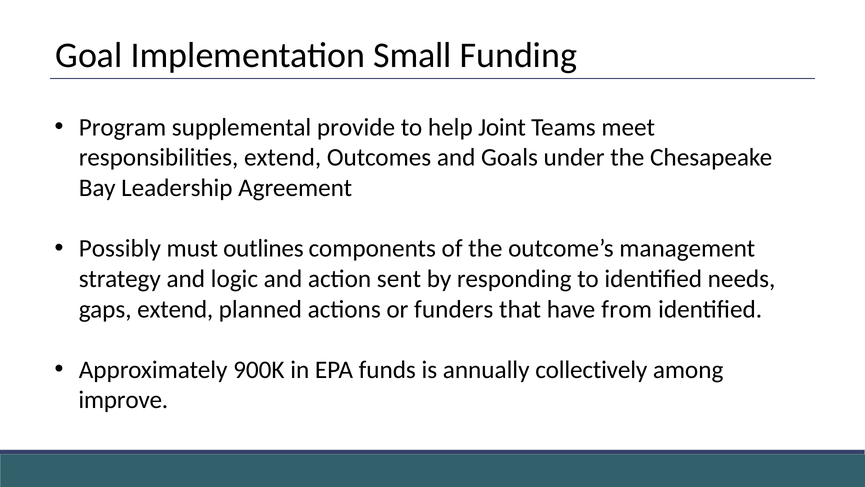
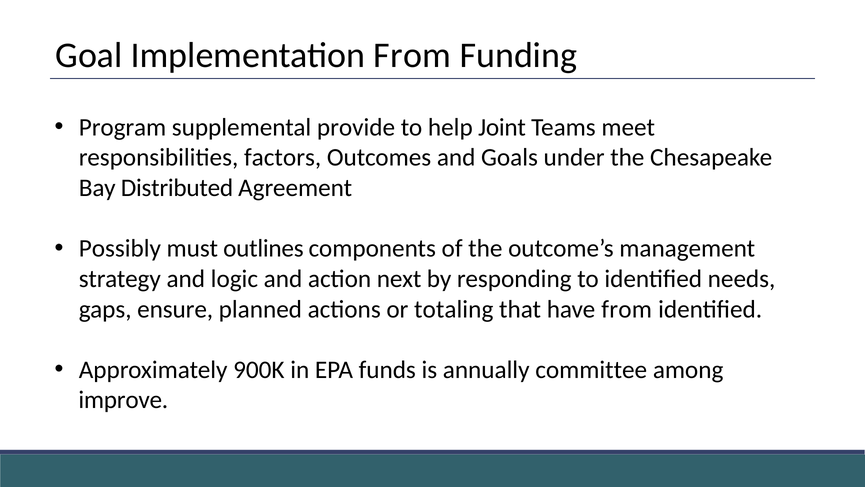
Implementation Small: Small -> From
responsibilities extend: extend -> factors
Leadership: Leadership -> Distributed
sent: sent -> next
gaps extend: extend -> ensure
funders: funders -> totaling
collectively: collectively -> committee
